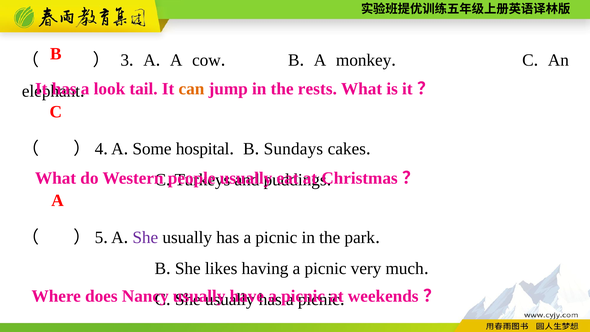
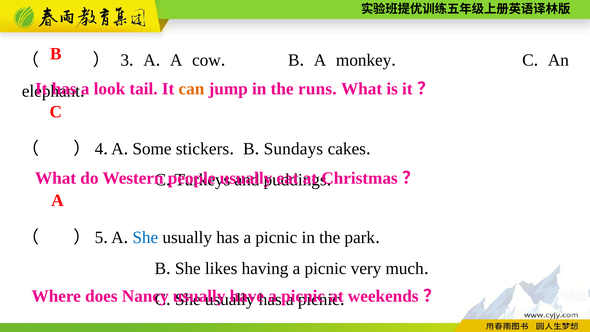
rests: rests -> runs
hospital: hospital -> stickers
She at (145, 237) colour: purple -> blue
